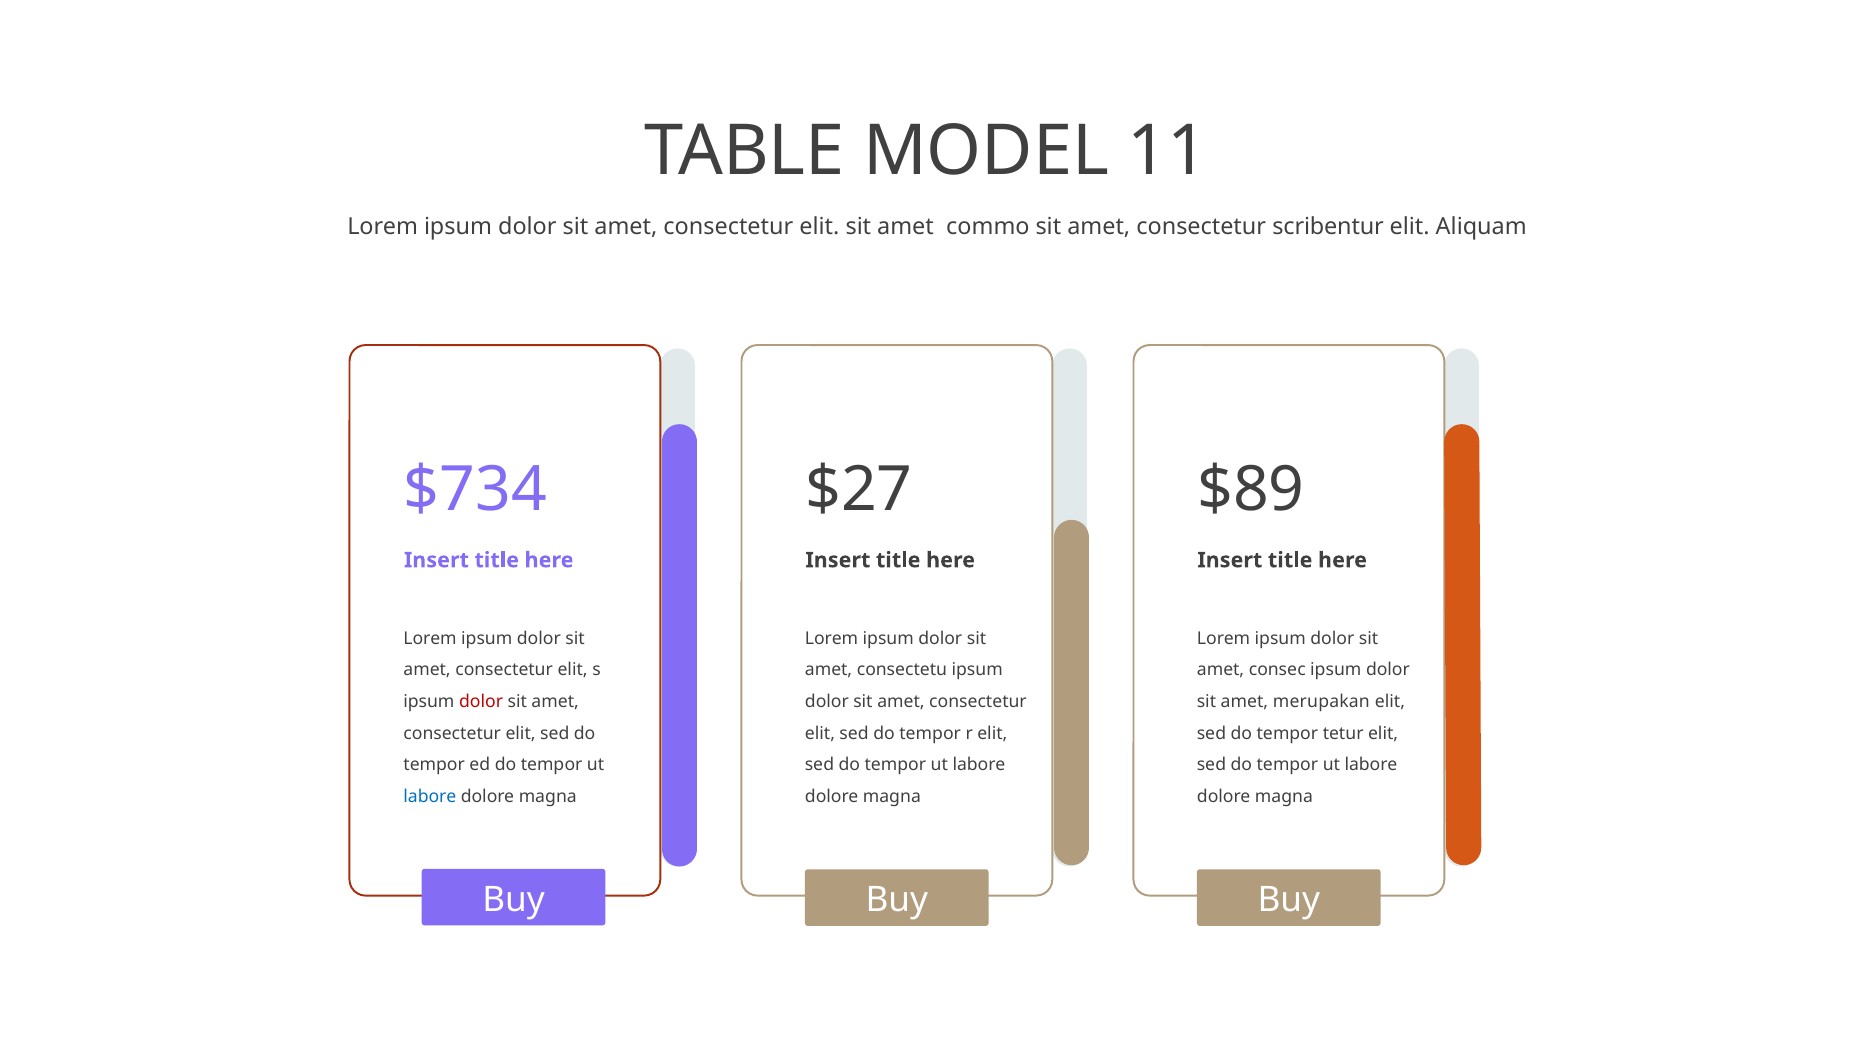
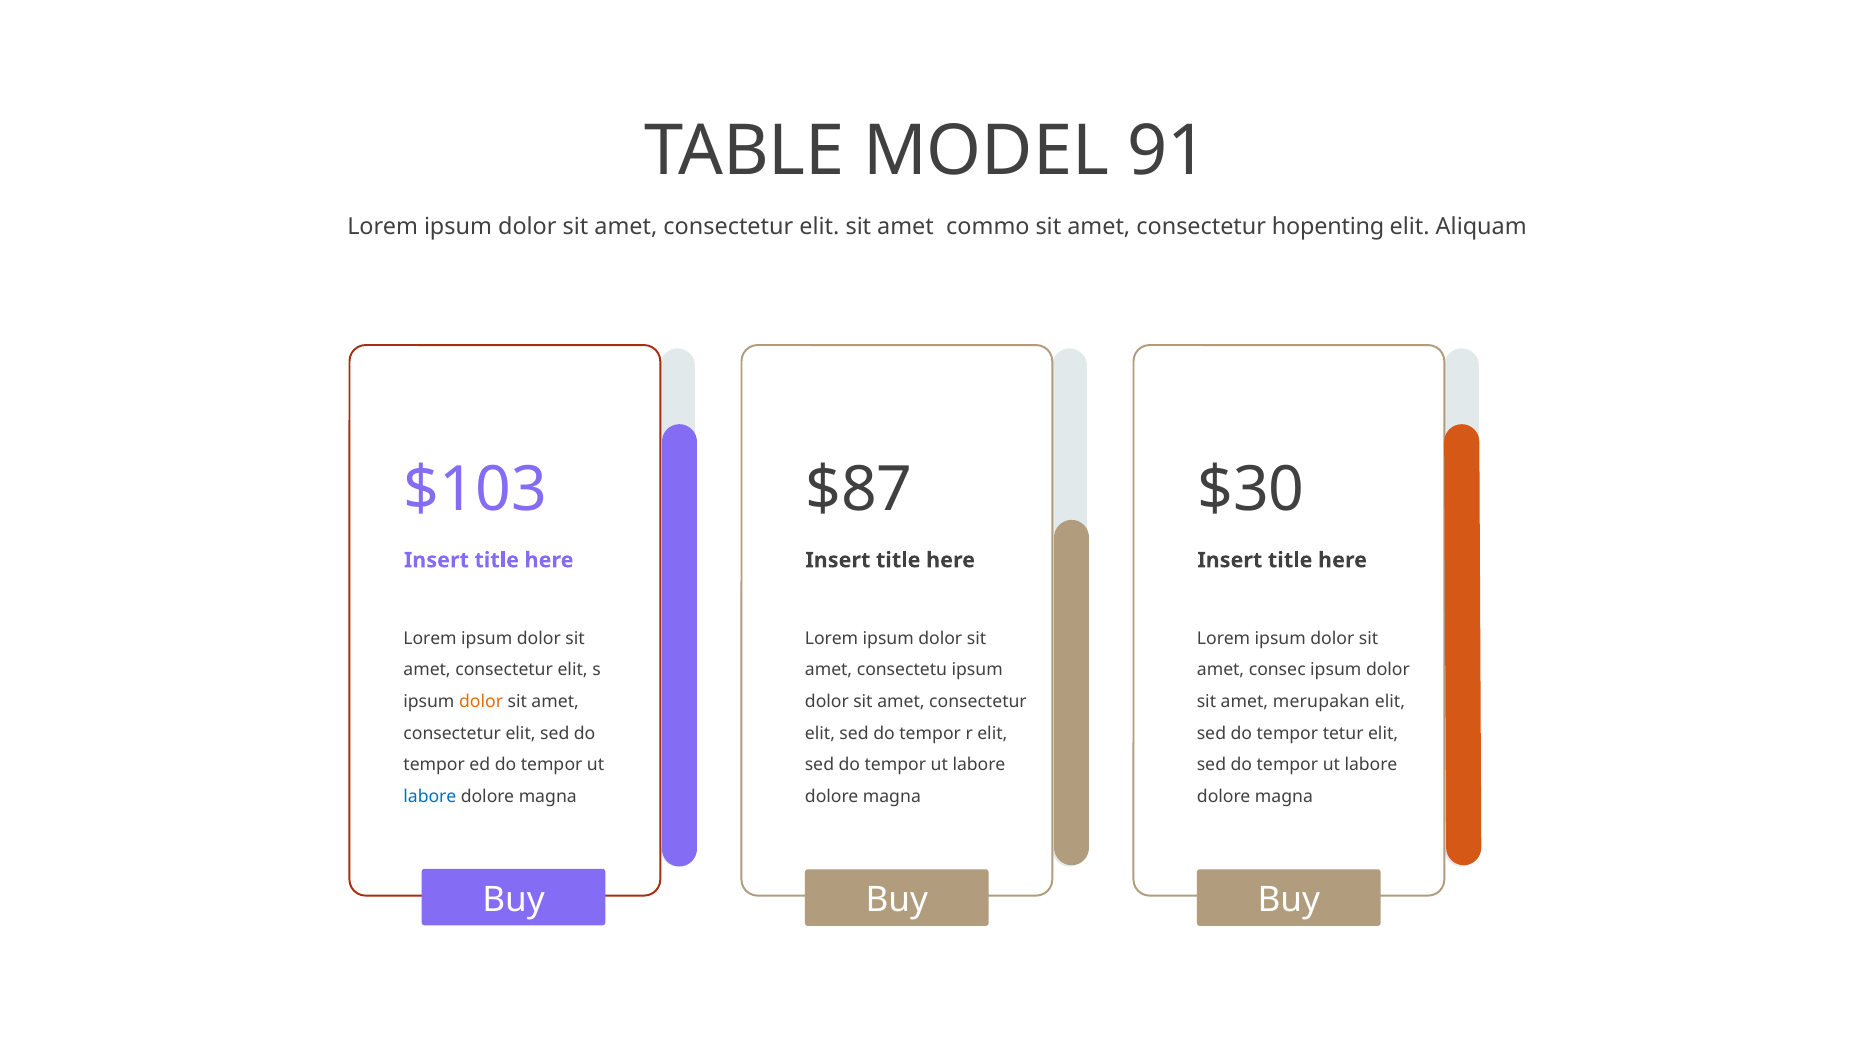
11: 11 -> 91
scribentur: scribentur -> hopenting
$734: $734 -> $103
$27: $27 -> $87
$89: $89 -> $30
dolor at (481, 702) colour: red -> orange
